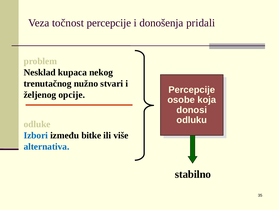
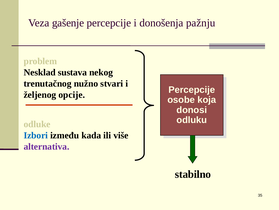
točnost: točnost -> gašenje
pridali: pridali -> pažnju
kupaca: kupaca -> sustava
bitke: bitke -> kada
alternativa colour: blue -> purple
